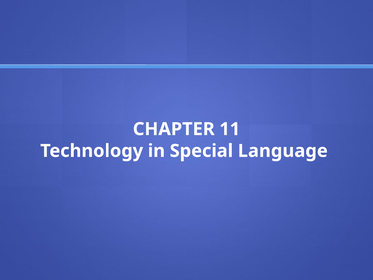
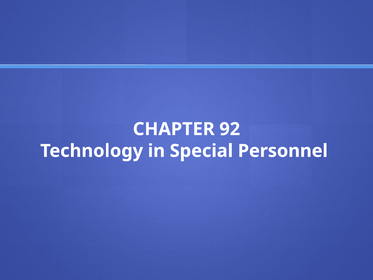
11: 11 -> 92
Language: Language -> Personnel
